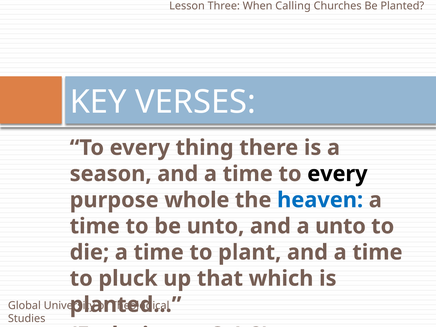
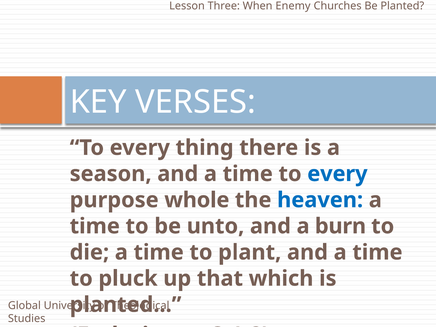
Calling: Calling -> Enemy
every at (337, 174) colour: black -> blue
a unto: unto -> burn
